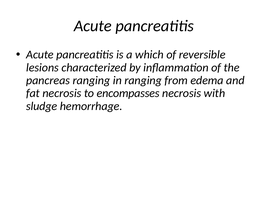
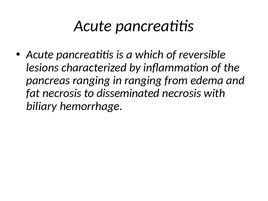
encompasses: encompasses -> disseminated
sludge: sludge -> biliary
